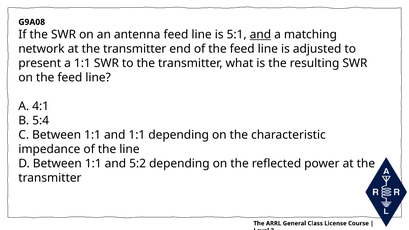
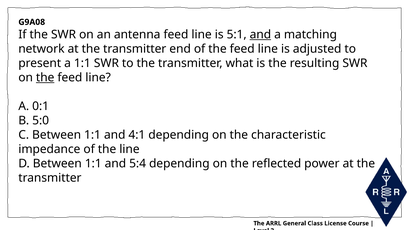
the at (45, 78) underline: none -> present
4:1: 4:1 -> 0:1
5:4: 5:4 -> 5:0
and 1:1: 1:1 -> 4:1
5:2: 5:2 -> 5:4
